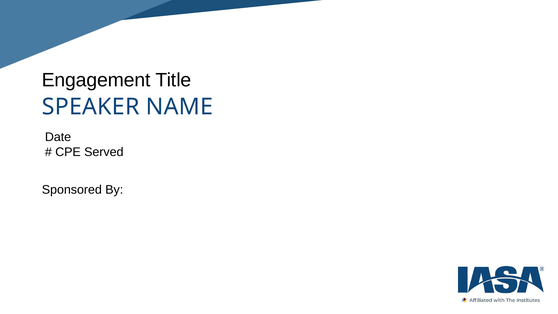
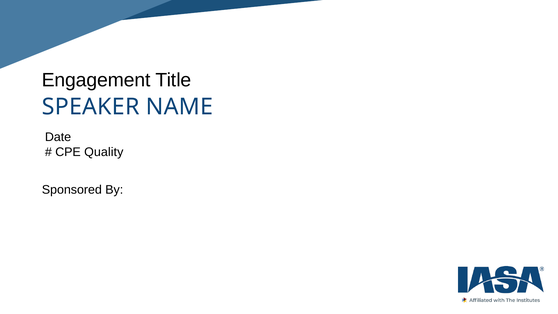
Served: Served -> Quality
